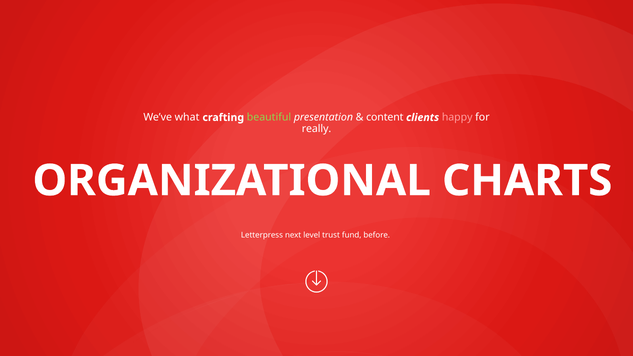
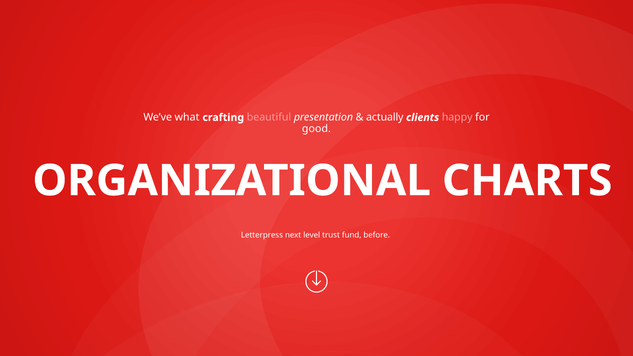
beautiful colour: light green -> pink
content: content -> actually
really: really -> good
